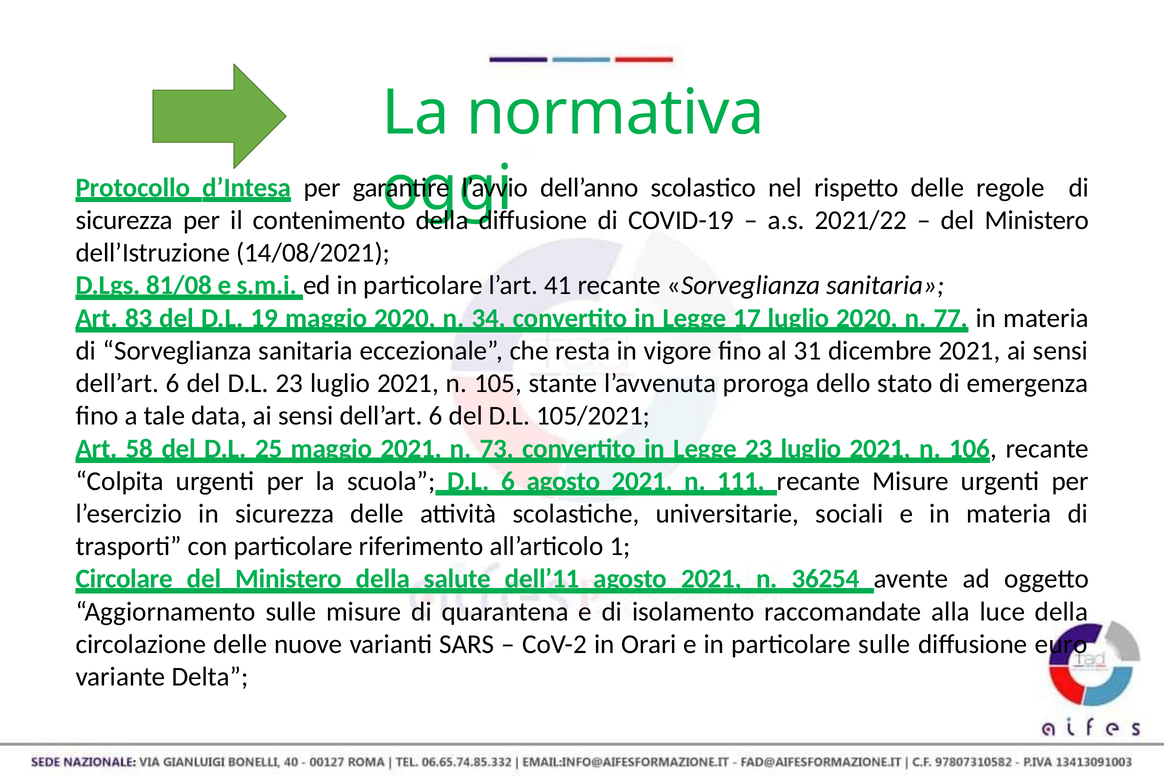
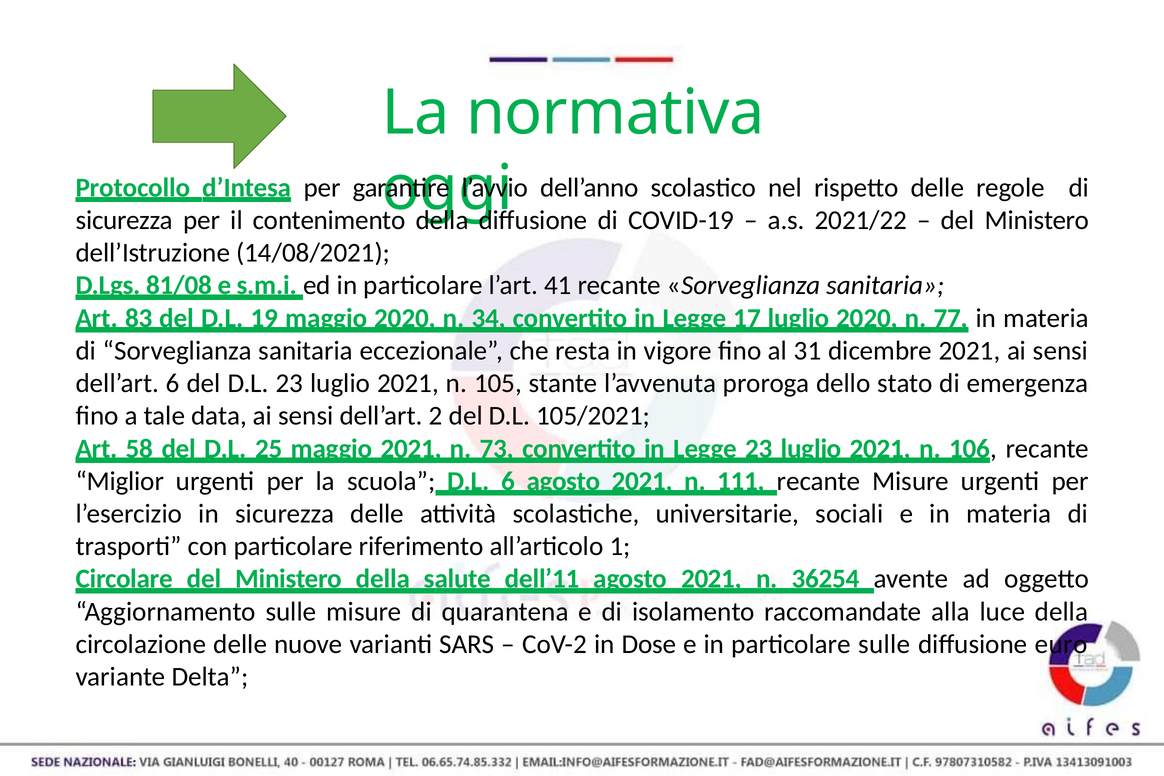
6 at (436, 416): 6 -> 2
Colpita: Colpita -> Miglior
Orari: Orari -> Dose
